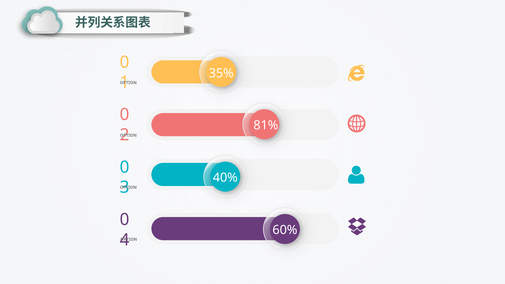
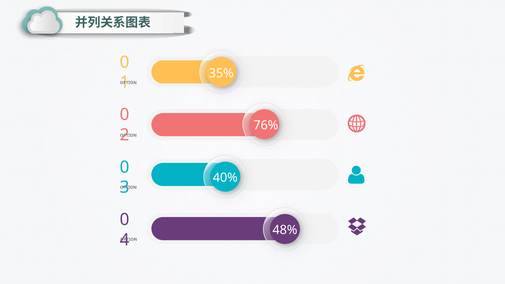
81%: 81% -> 76%
60%: 60% -> 48%
